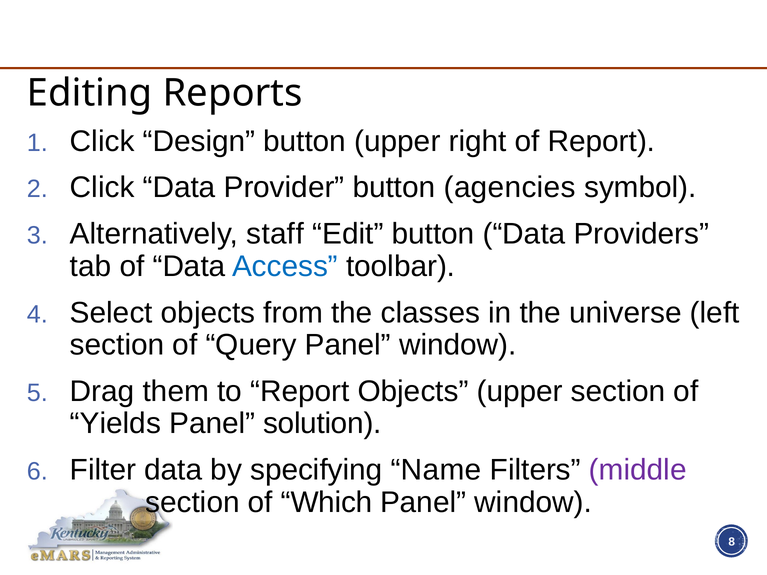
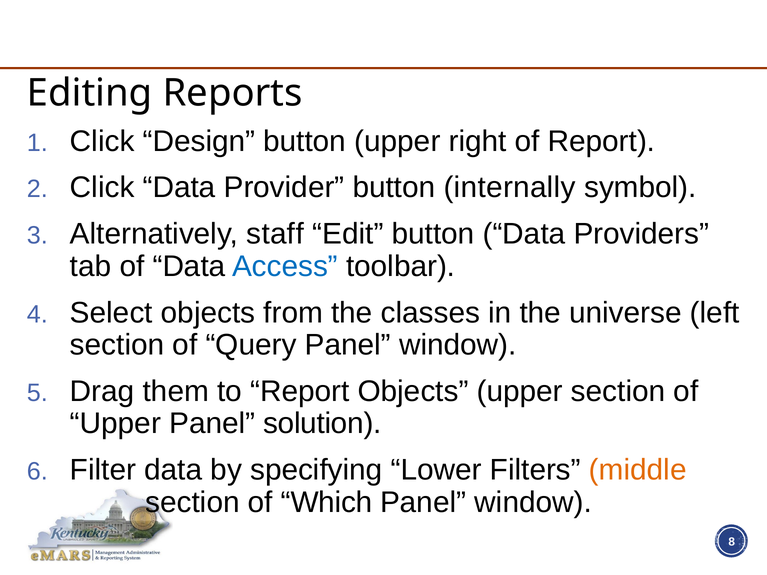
agencies: agencies -> internally
Yields at (115, 424): Yields -> Upper
Name: Name -> Lower
middle colour: purple -> orange
